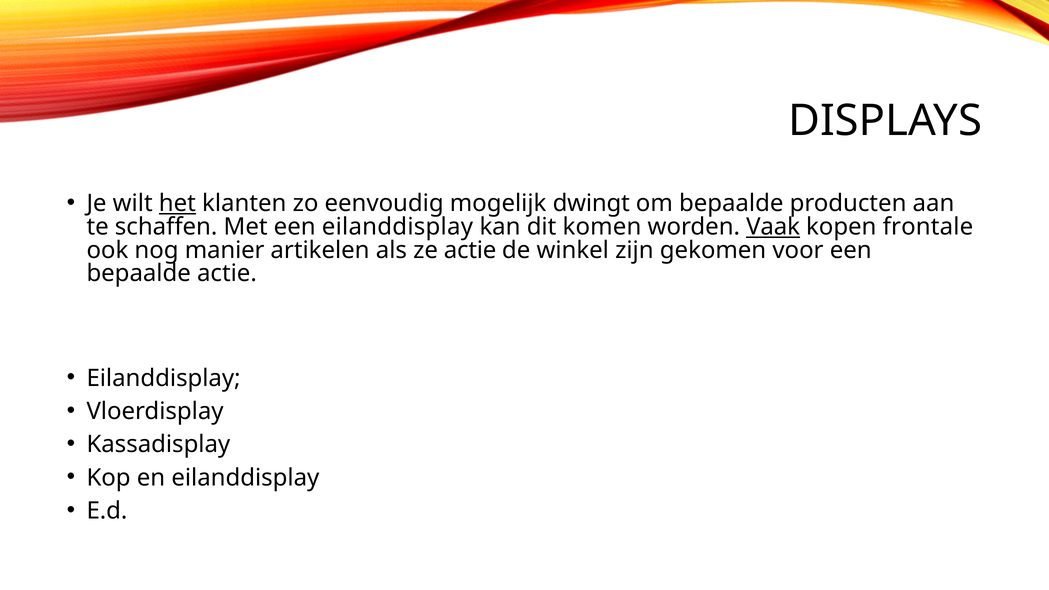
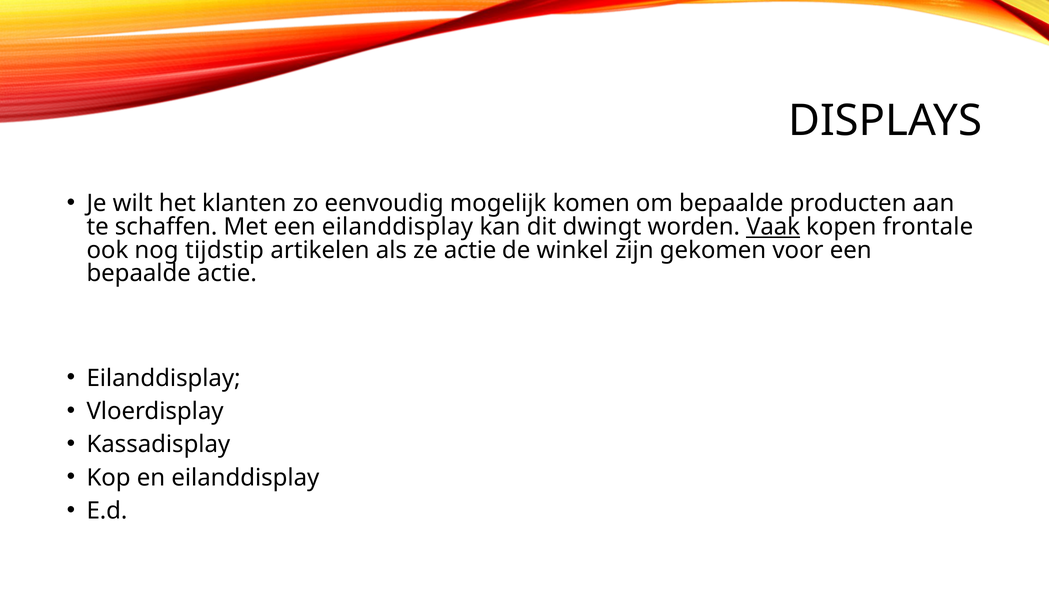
het underline: present -> none
dwingt: dwingt -> komen
komen: komen -> dwingt
manier: manier -> tijdstip
